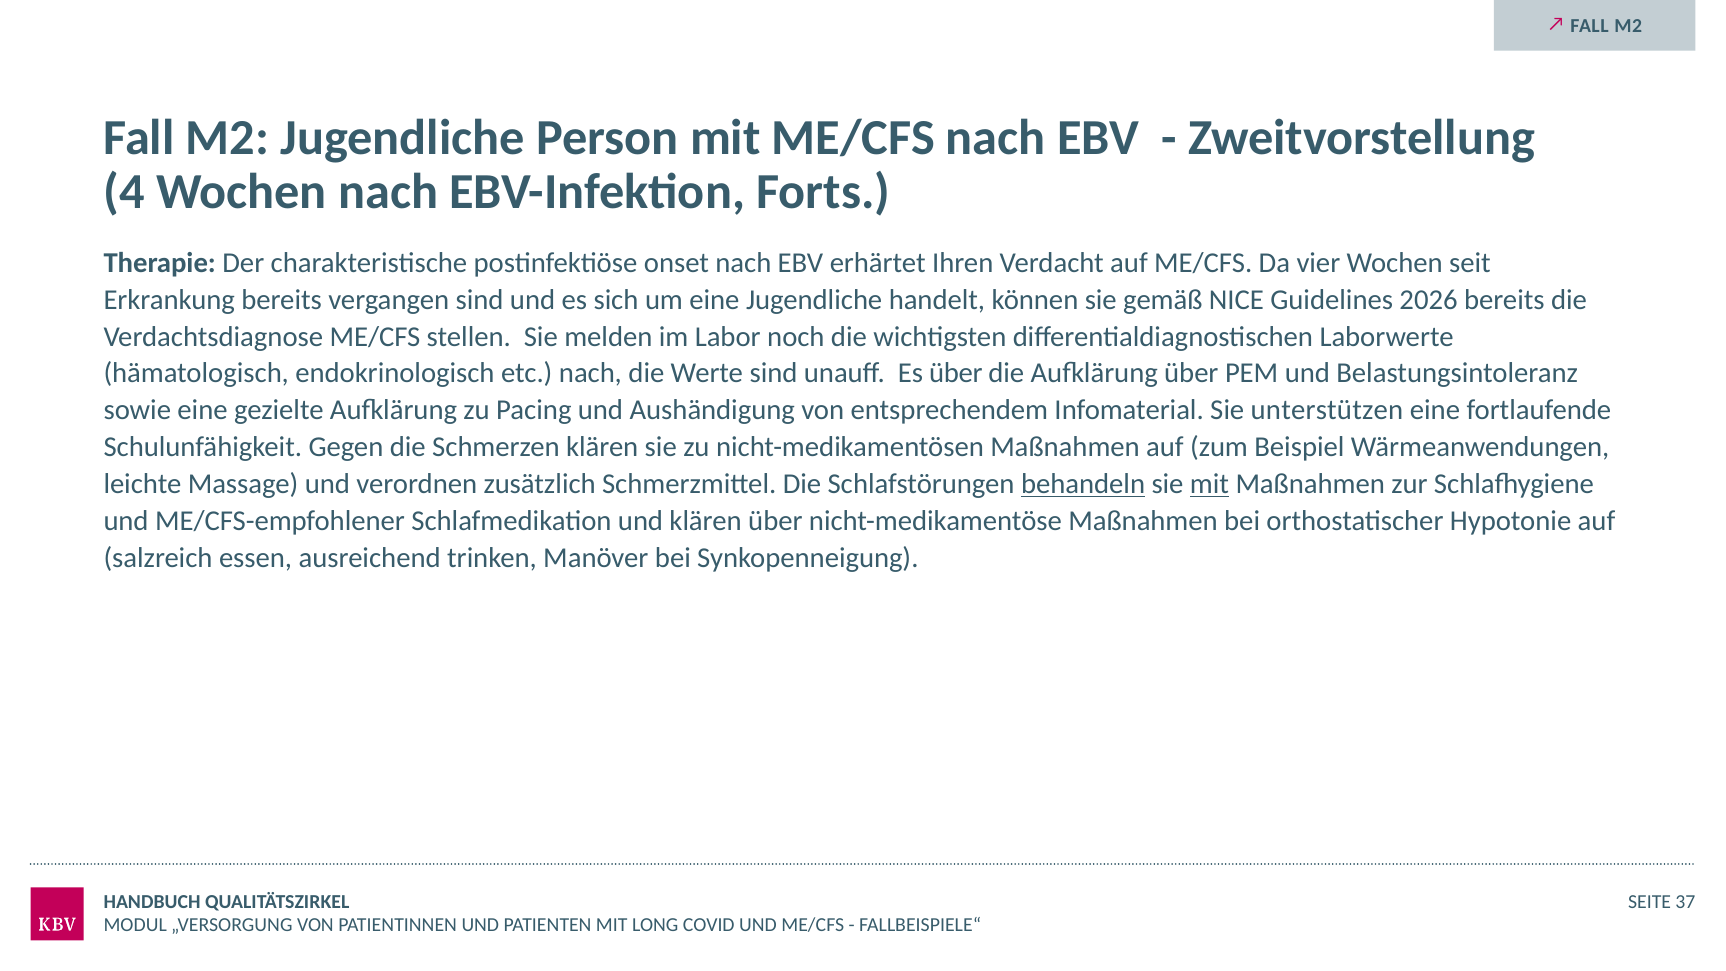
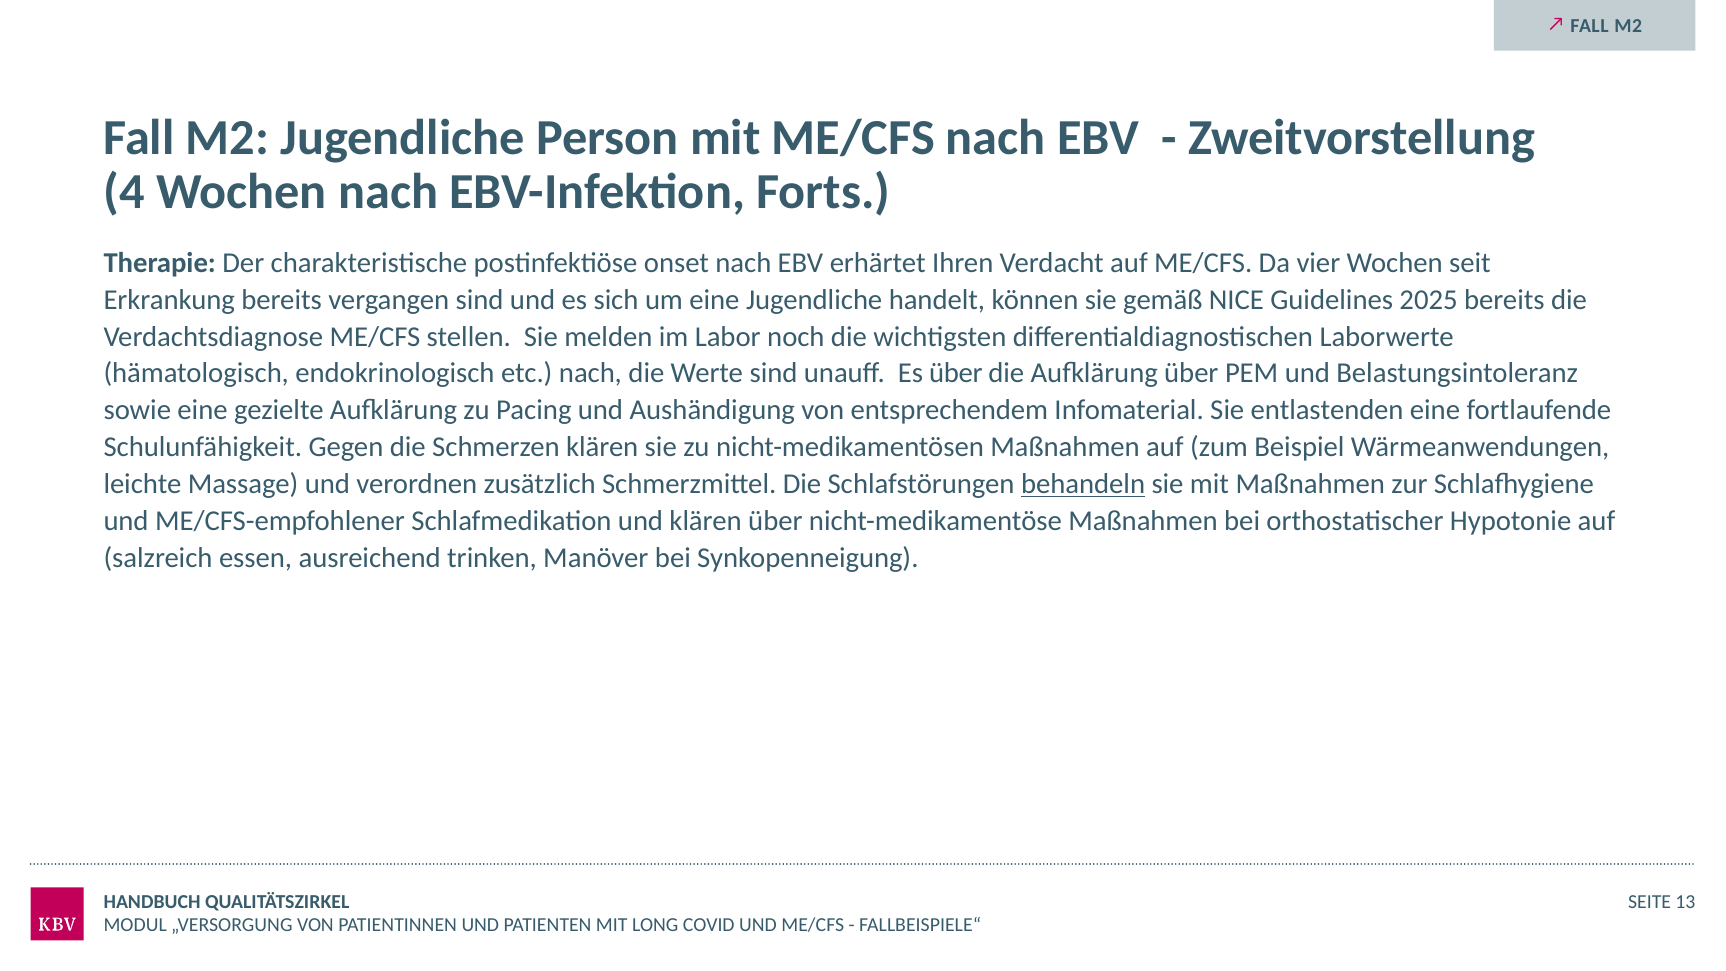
2026: 2026 -> 2025
unterstützen: unterstützen -> entlastenden
mit at (1209, 484) underline: present -> none
37: 37 -> 13
